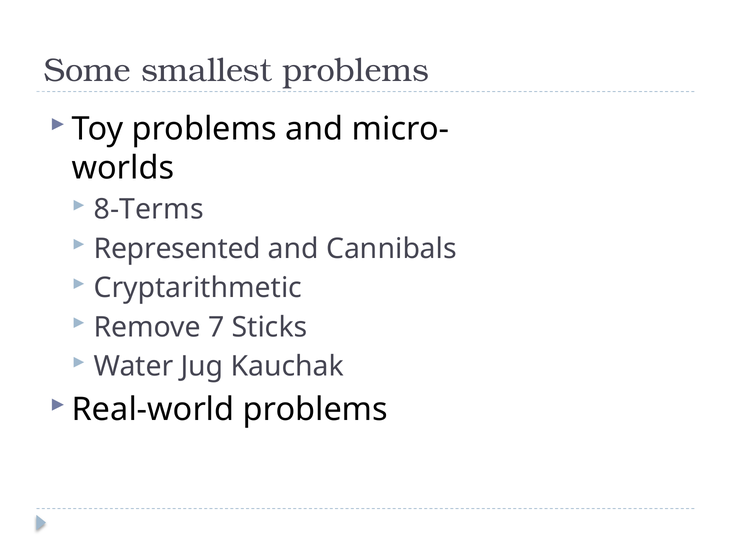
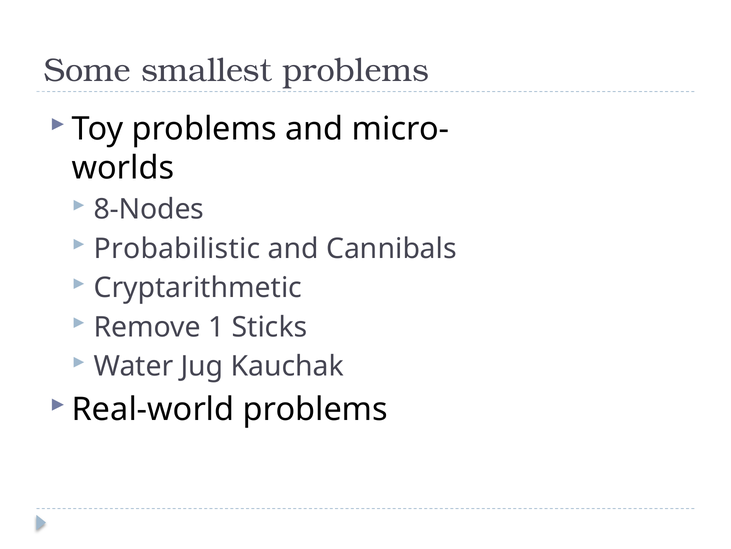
8-Terms: 8-Terms -> 8-Nodes
Represented: Represented -> Probabilistic
7: 7 -> 1
